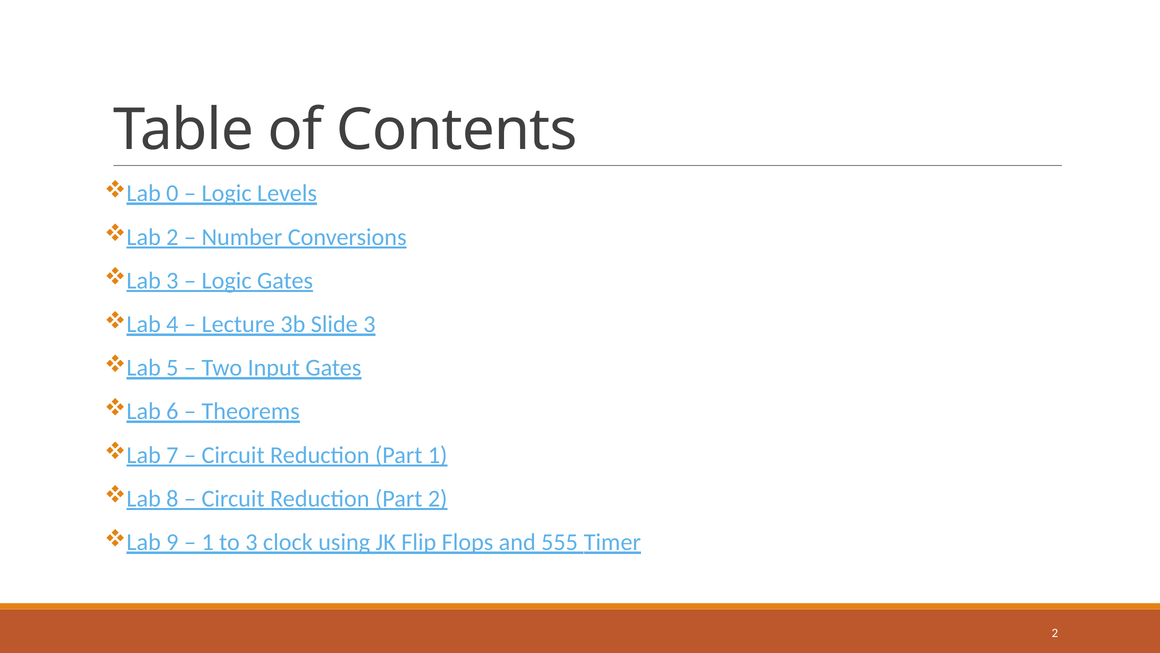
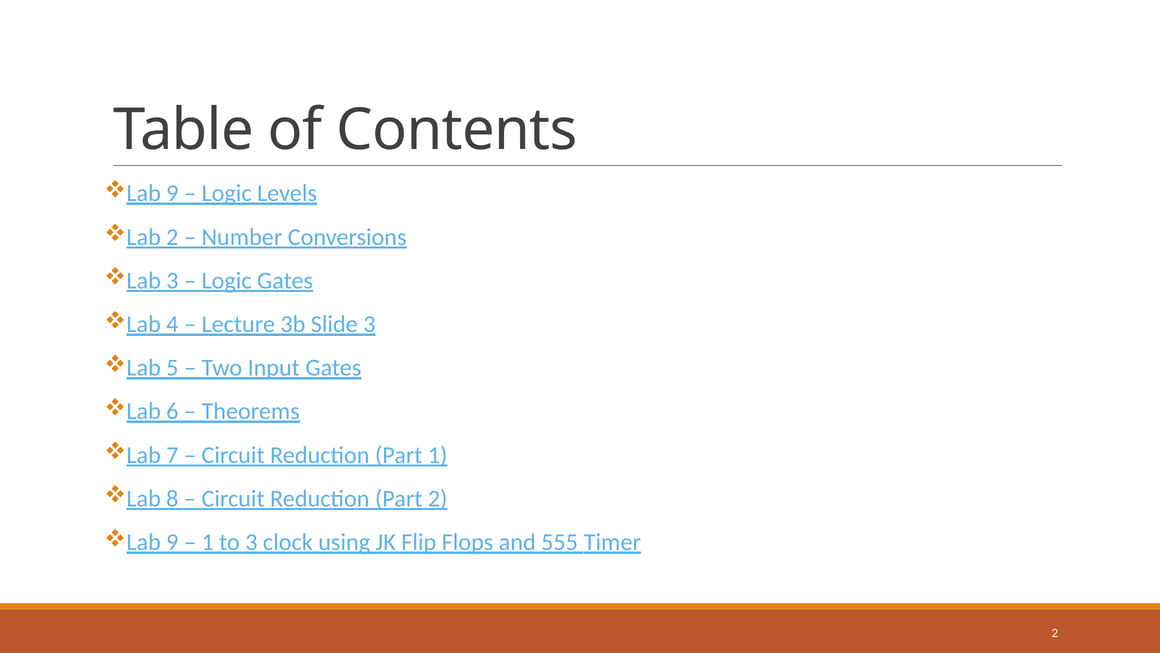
0 at (172, 193): 0 -> 9
